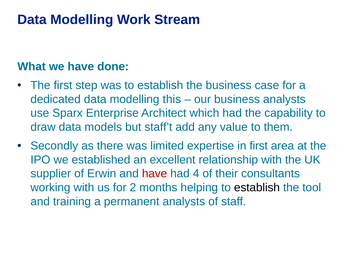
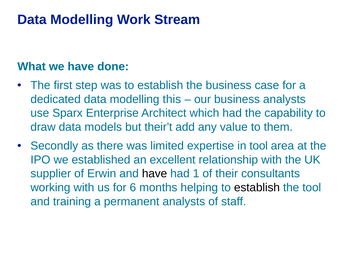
staff’t: staff’t -> their’t
in first: first -> tool
have at (155, 174) colour: red -> black
4: 4 -> 1
2: 2 -> 6
